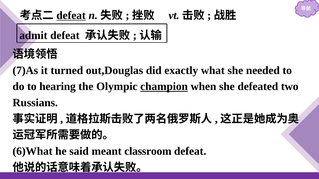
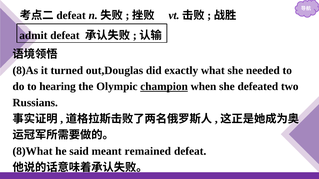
defeat at (71, 15) underline: present -> none
7)As: 7)As -> 8)As
6)What: 6)What -> 8)What
classroom: classroom -> remained
